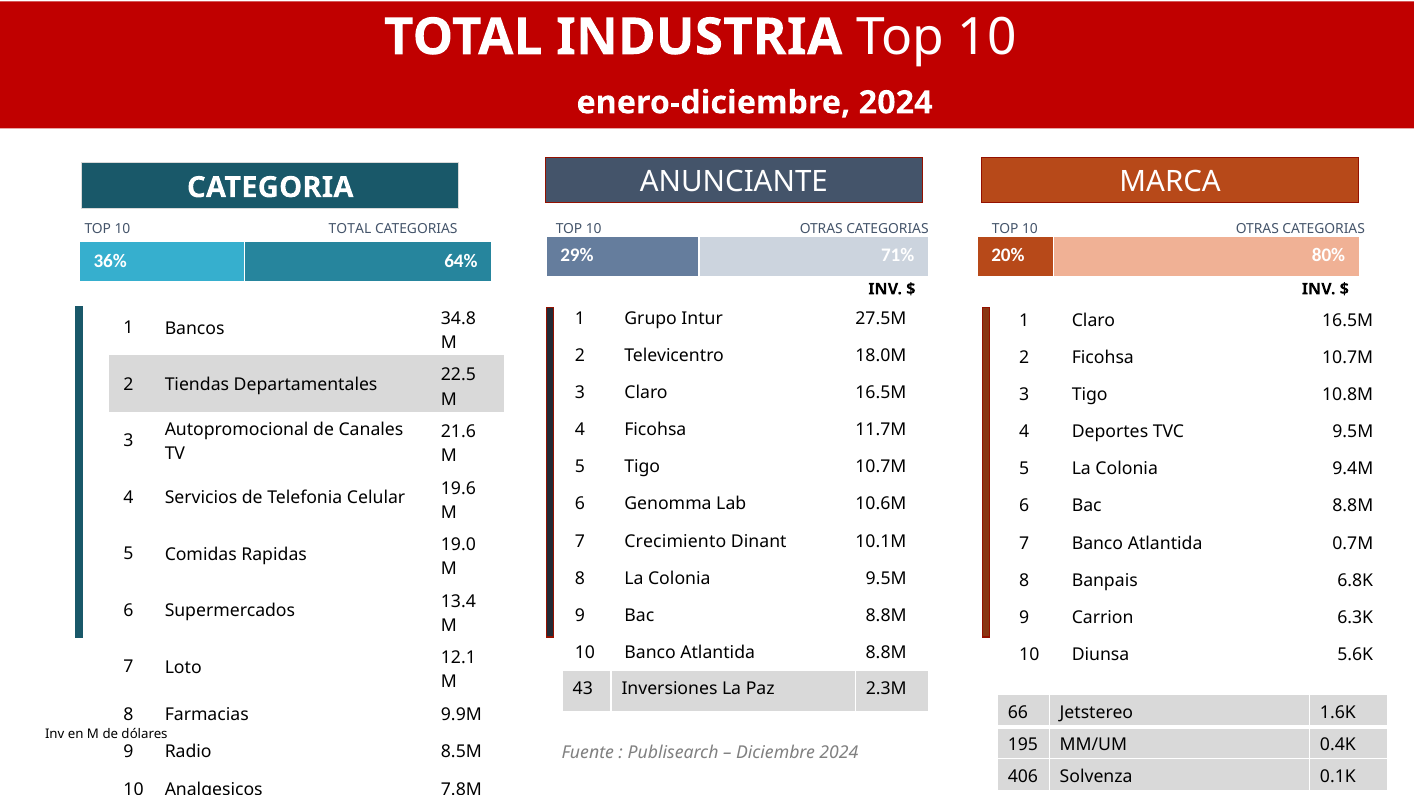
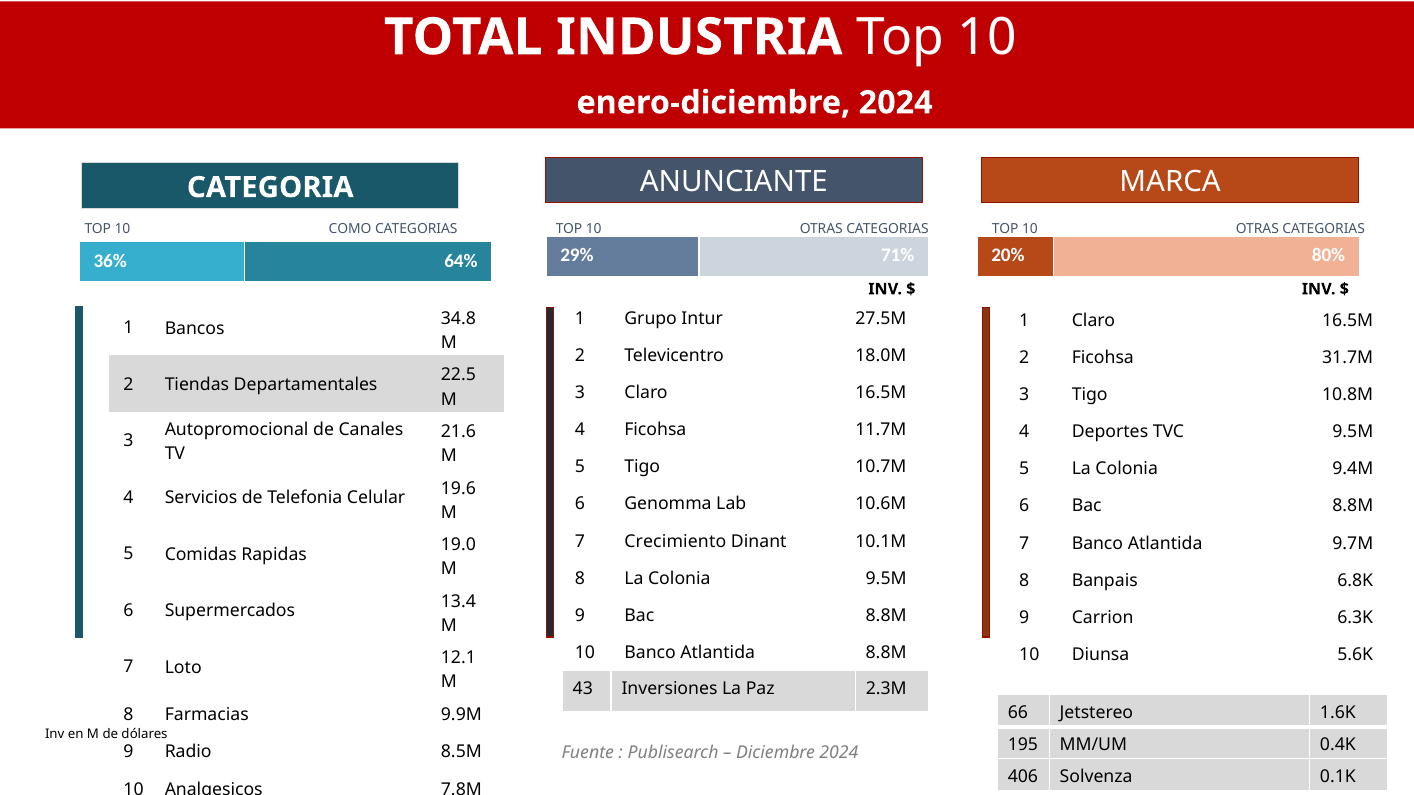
10 TOTAL: TOTAL -> COMO
Ficohsa 10.7M: 10.7M -> 31.7M
0.7M: 0.7M -> 9.7M
